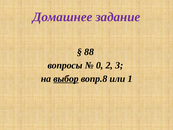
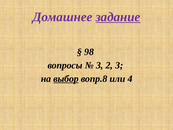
задание underline: none -> present
88: 88 -> 98
0 at (100, 65): 0 -> 3
1: 1 -> 4
